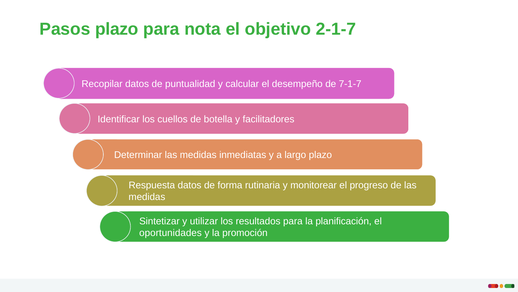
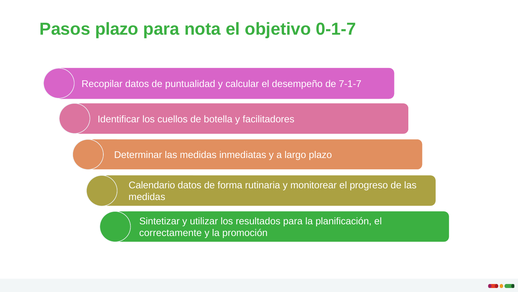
2-1-7: 2-1-7 -> 0-1-7
Respuesta: Respuesta -> Calendario
oportunidades: oportunidades -> correctamente
